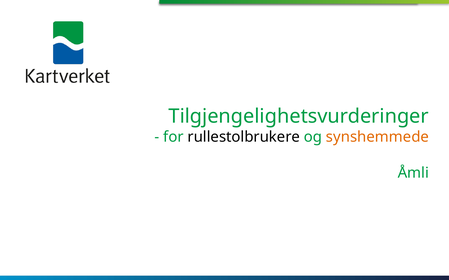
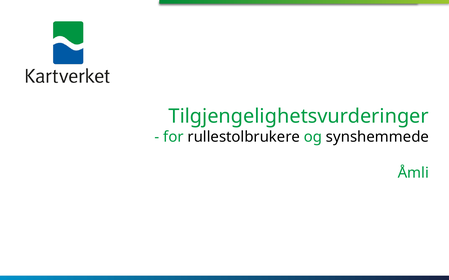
synshemmede colour: orange -> black
